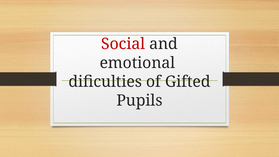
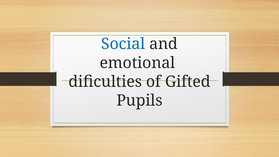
Social colour: red -> blue
